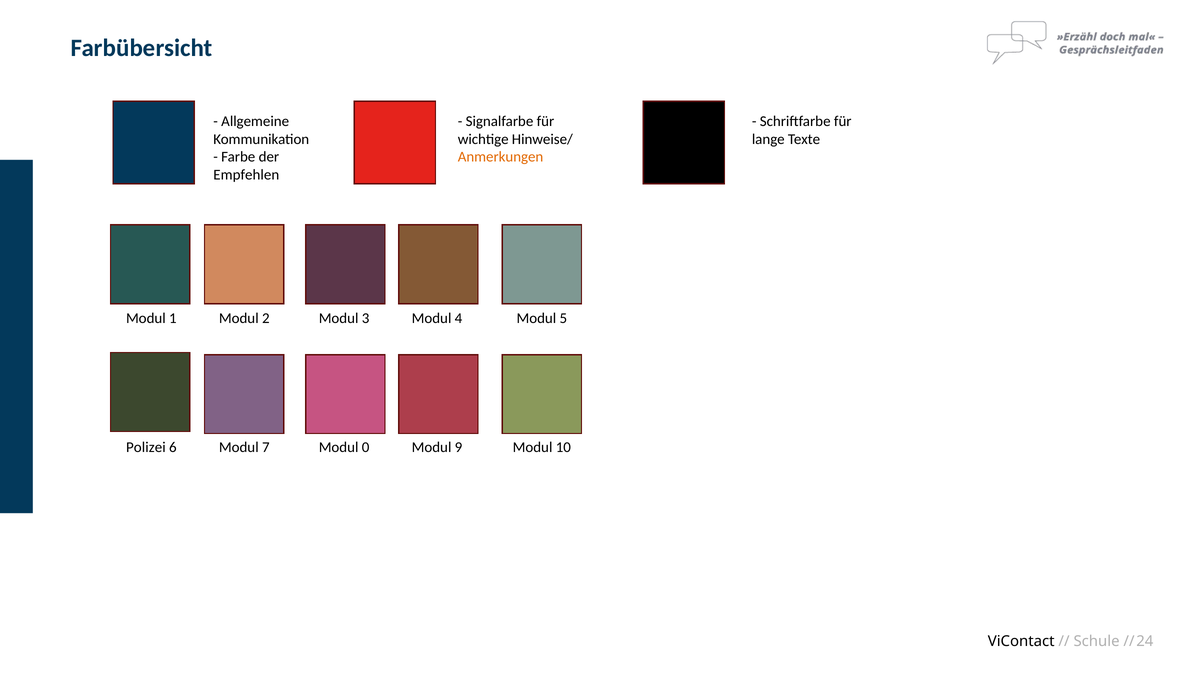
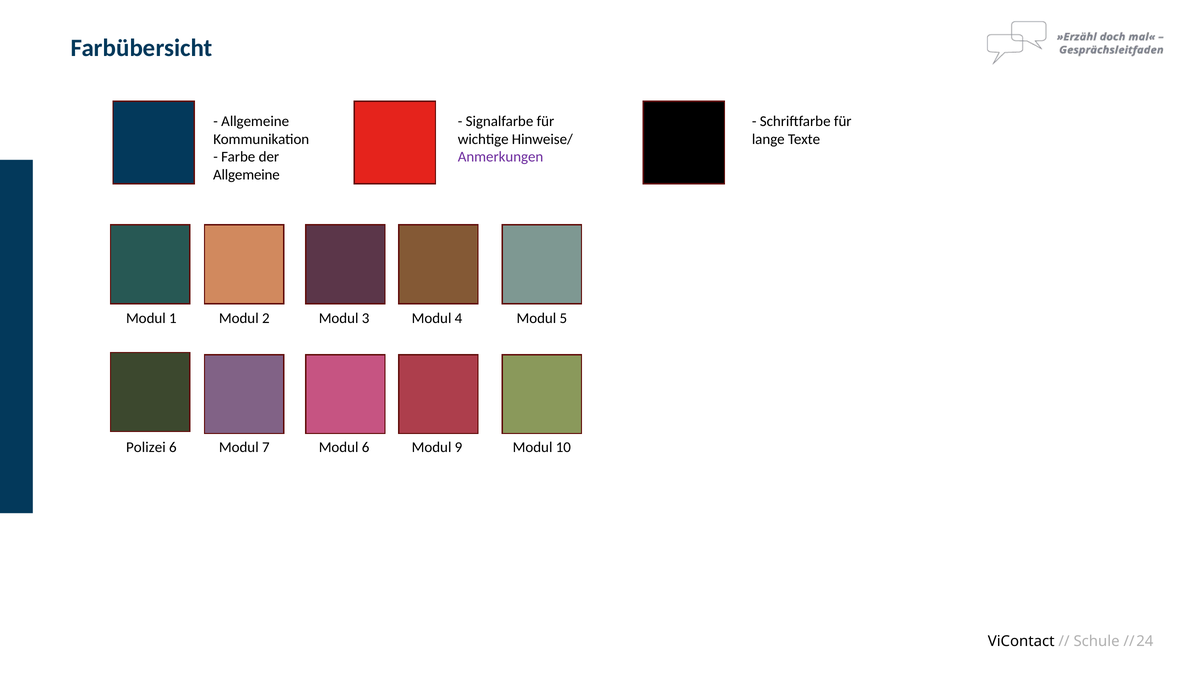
Anmerkungen colour: orange -> purple
Empfehlen at (246, 175): Empfehlen -> Allgemeine
Modul 0: 0 -> 6
